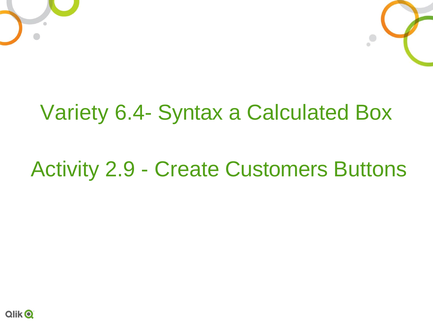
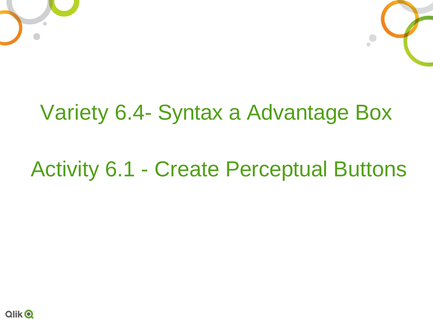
Calculated: Calculated -> Advantage
2.9: 2.9 -> 6.1
Customers: Customers -> Perceptual
